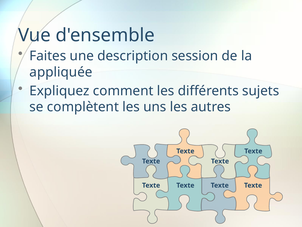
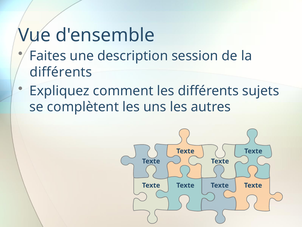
appliquée at (61, 72): appliquée -> différents
